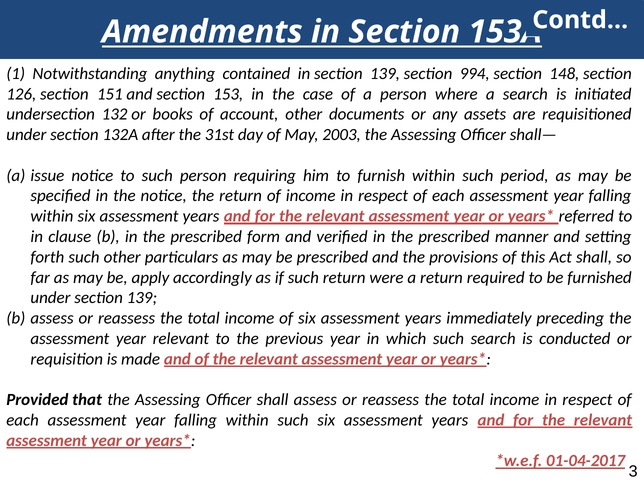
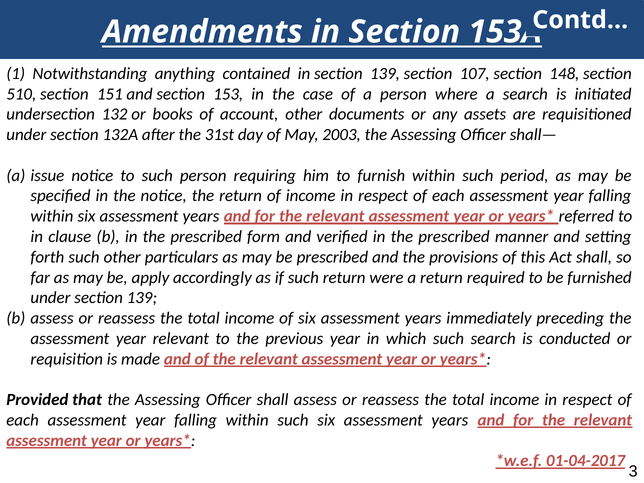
994: 994 -> 107
126: 126 -> 510
